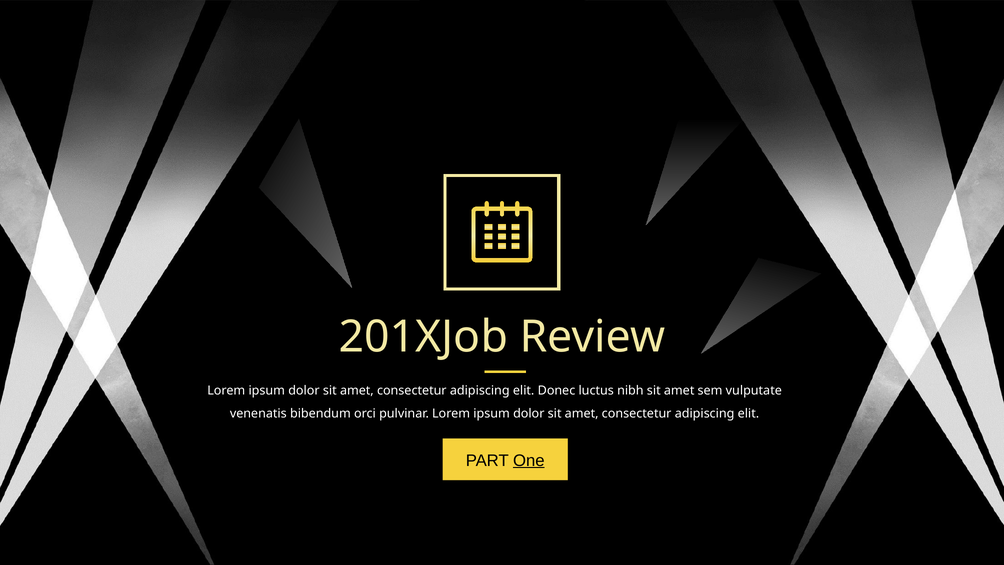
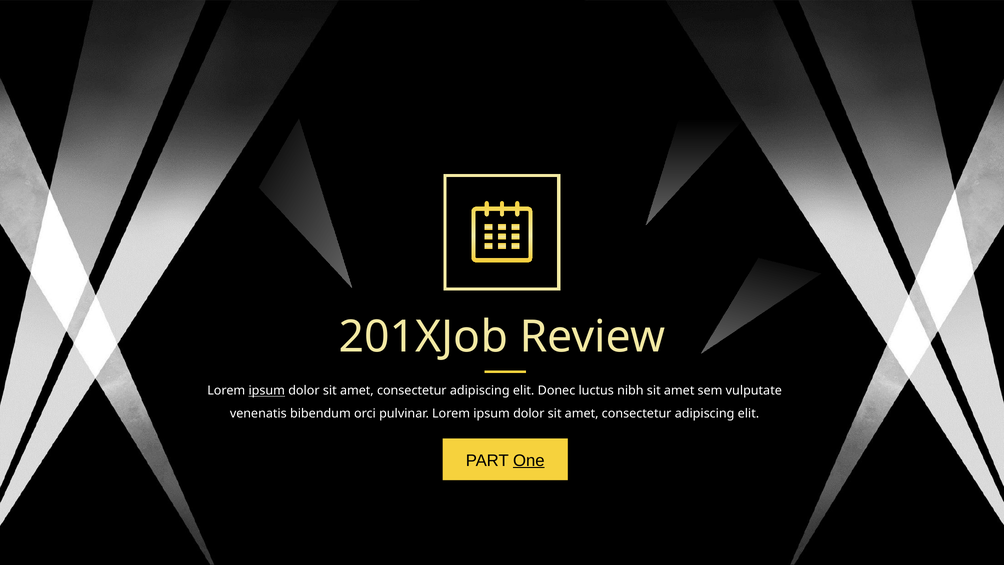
ipsum at (267, 391) underline: none -> present
